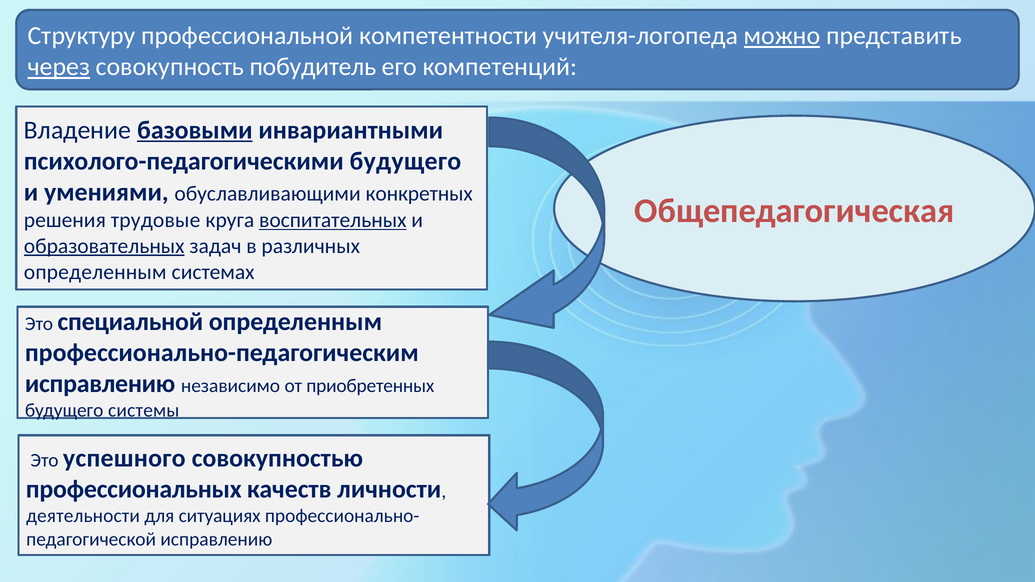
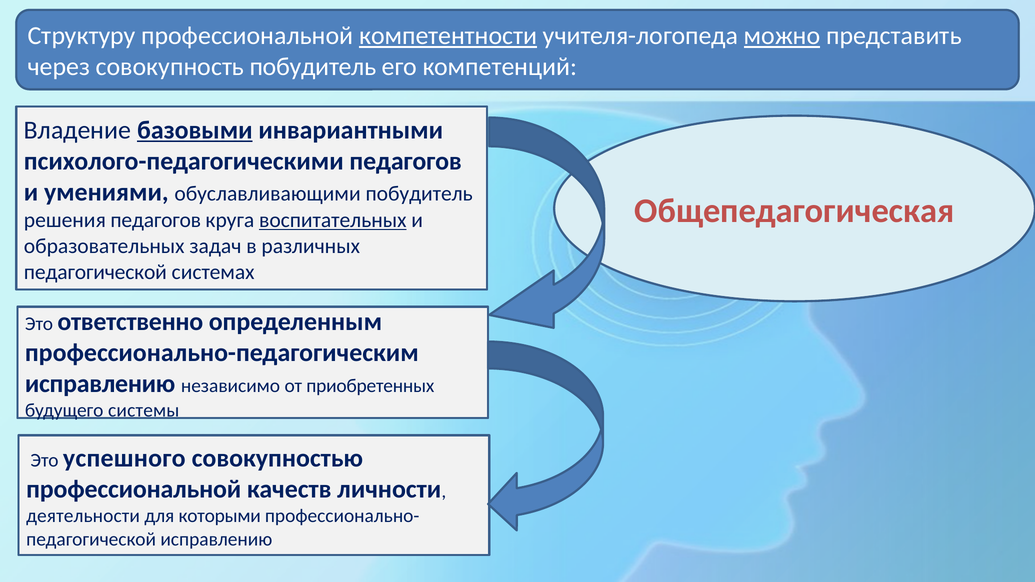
компетентности underline: none -> present
через underline: present -> none
психолого-педагогическими будущего: будущего -> педагогов
обуславливающими конкретных: конкретных -> побудитель
решения трудовые: трудовые -> педагогов
образовательных underline: present -> none
определенным at (95, 272): определенным -> педагогической
специальной: специальной -> ответственно
профессиональных at (134, 489): профессиональных -> профессиональной
ситуациях: ситуациях -> которыми
